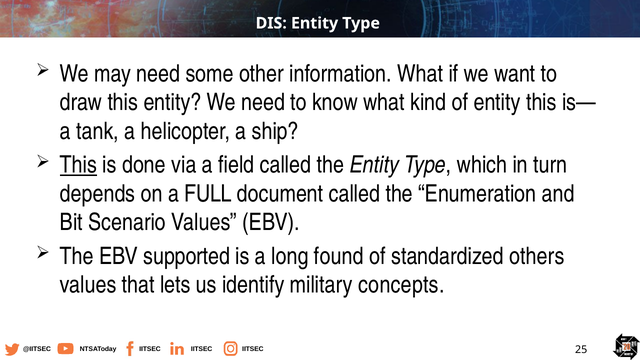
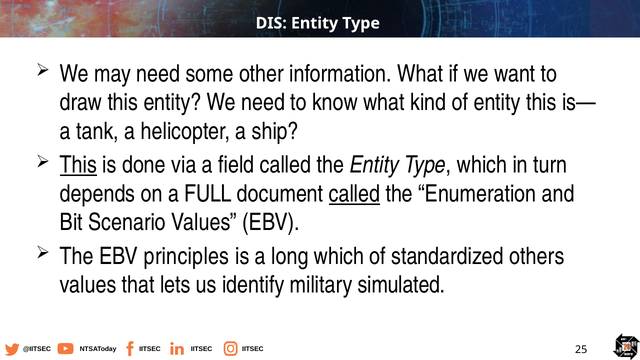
called at (354, 194) underline: none -> present
supported: supported -> principles
long found: found -> which
concepts: concepts -> simulated
